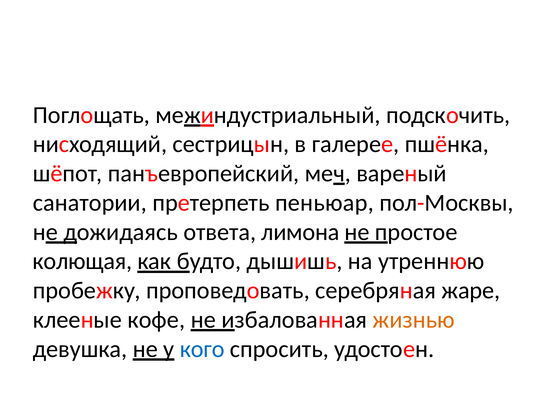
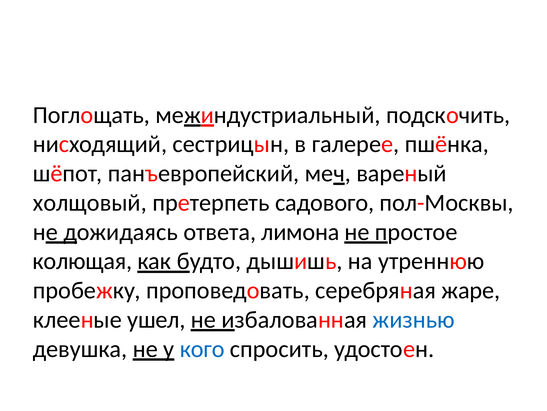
санатории: санатории -> холщовый
пеньюар: пеньюар -> садового
кофе: кофе -> ушел
жизнью colour: orange -> blue
